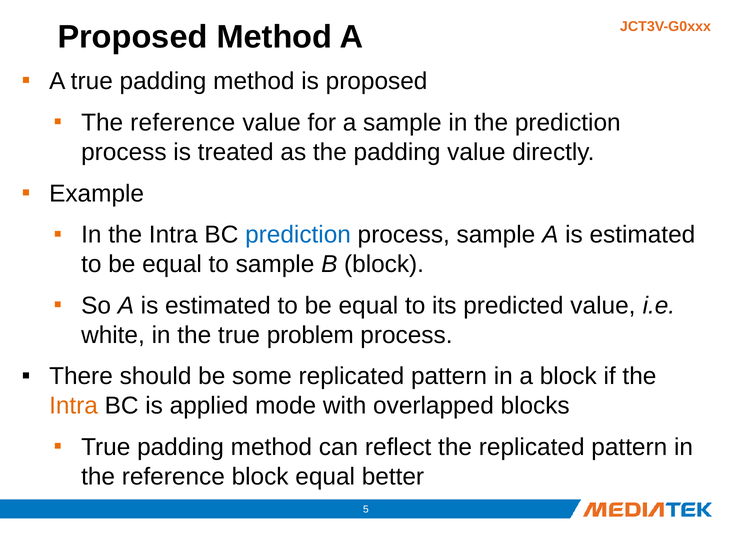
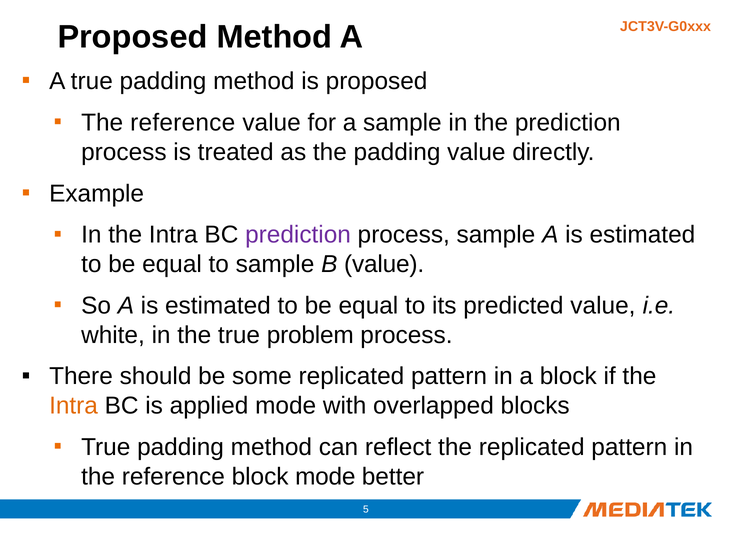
prediction at (298, 235) colour: blue -> purple
B block: block -> value
block equal: equal -> mode
